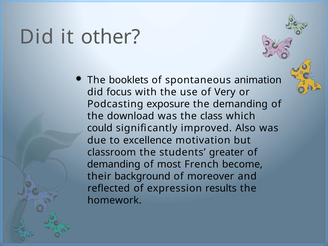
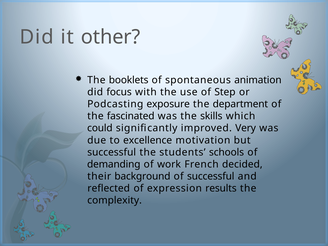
Very: Very -> Step
the demanding: demanding -> department
download: download -> fascinated
class: class -> skills
Also: Also -> Very
classroom at (112, 152): classroom -> successful
greater: greater -> schools
most: most -> work
become: become -> decided
of moreover: moreover -> successful
homework: homework -> complexity
